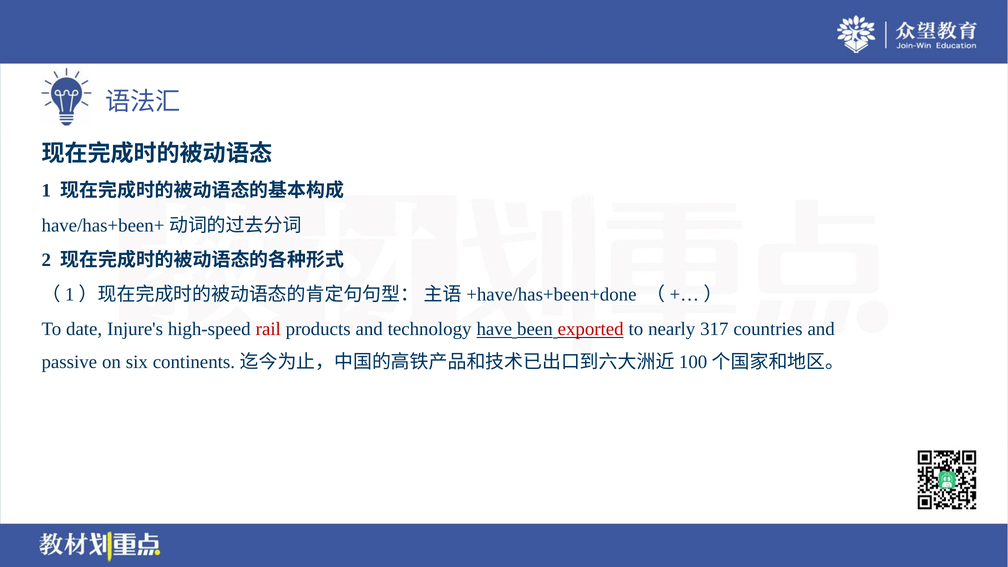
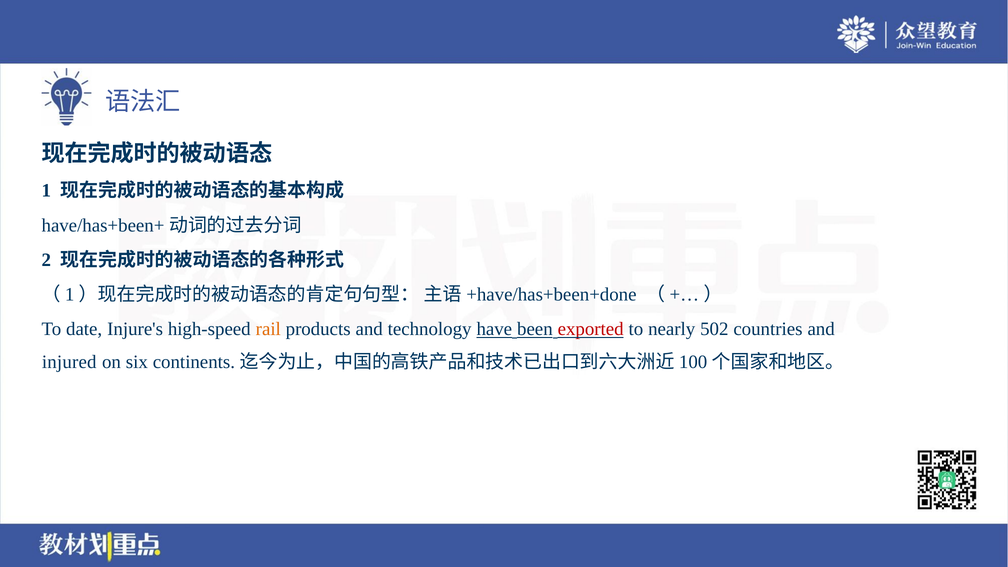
rail colour: red -> orange
317: 317 -> 502
passive: passive -> injured
